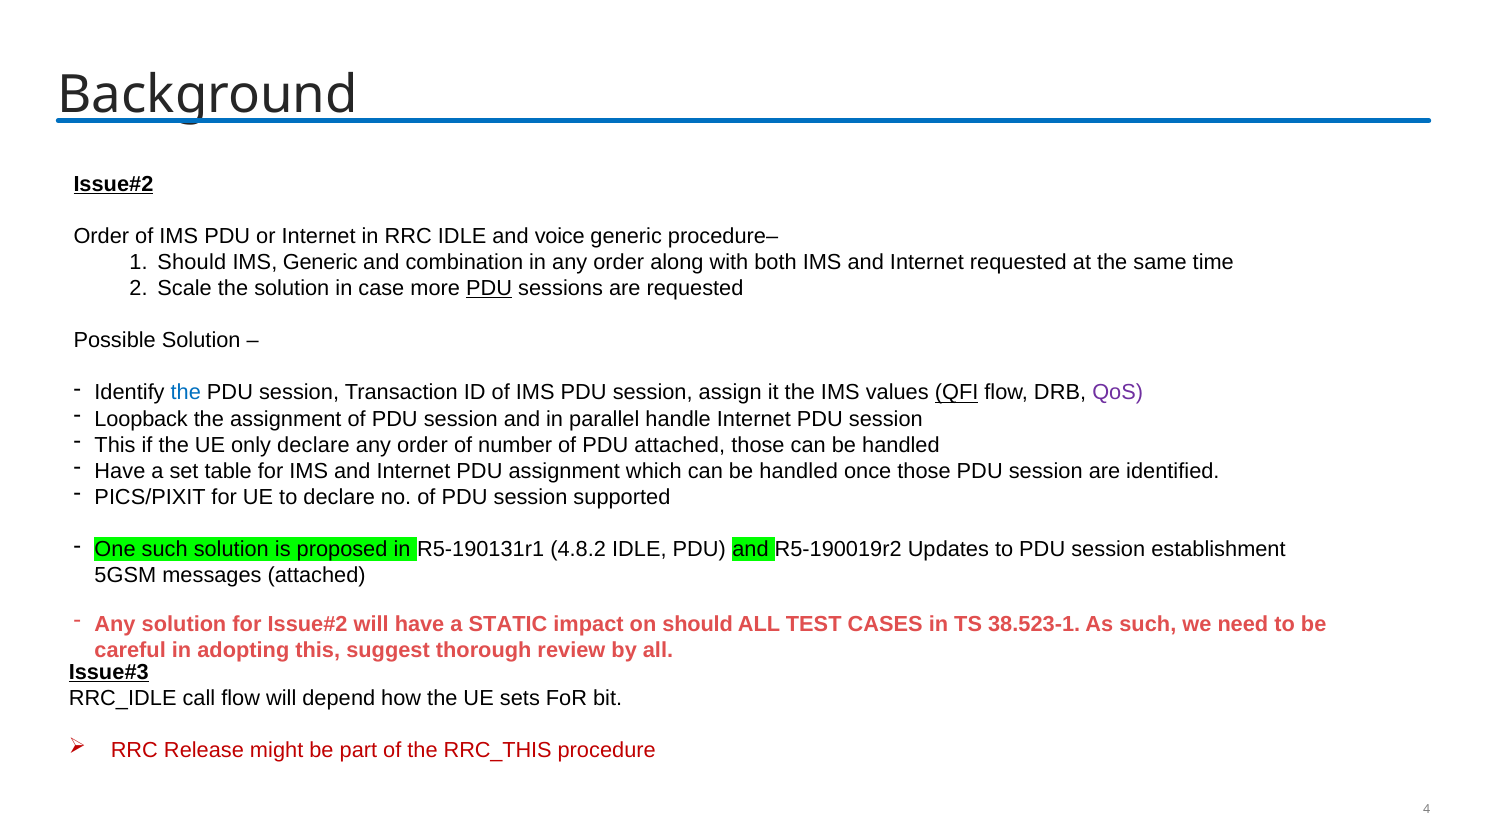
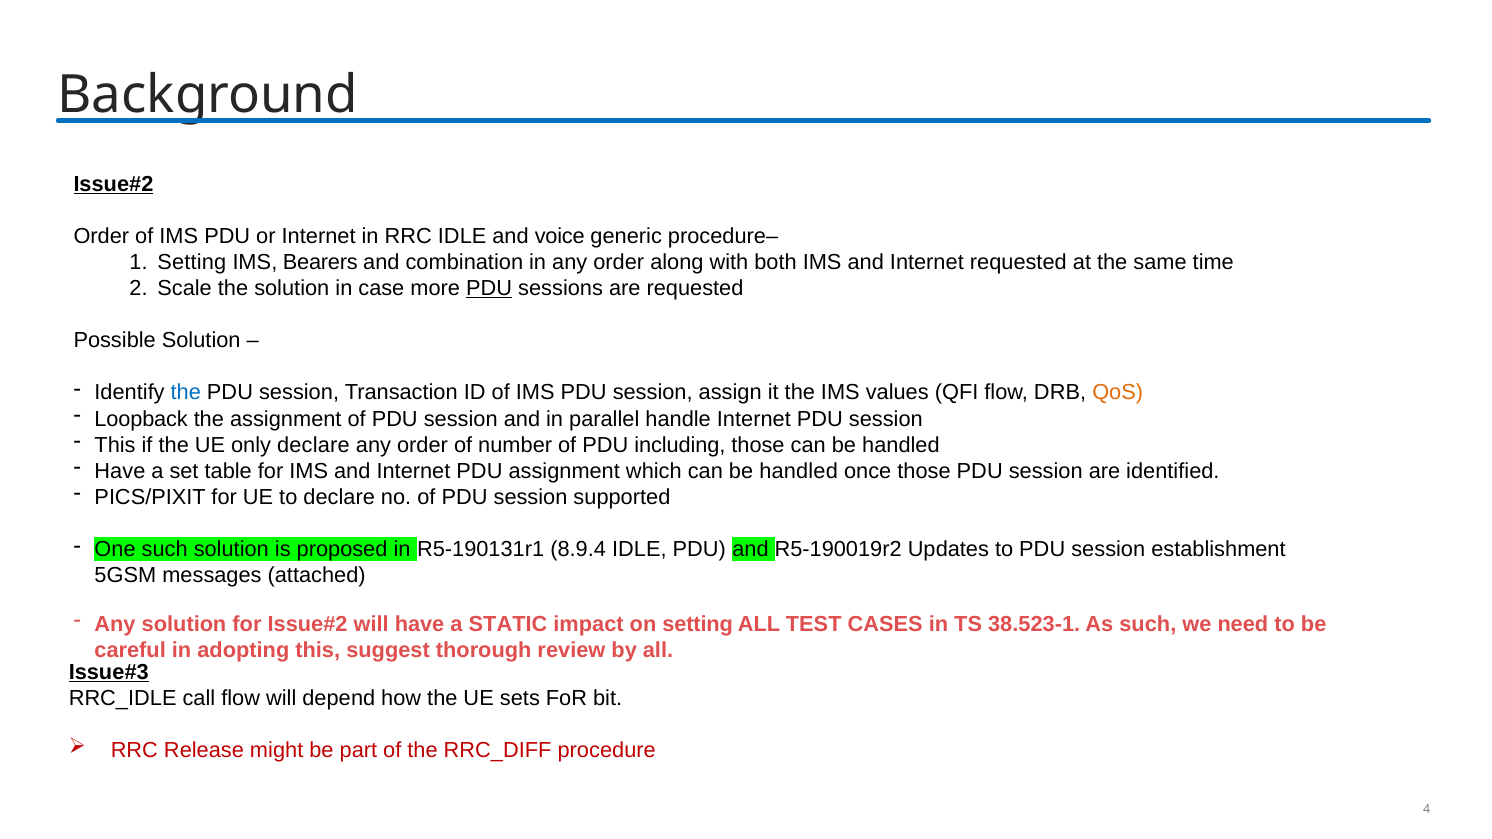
Should at (192, 262): Should -> Setting
IMS Generic: Generic -> Bearers
QFI underline: present -> none
QoS colour: purple -> orange
PDU attached: attached -> including
4.8.2: 4.8.2 -> 8.9.4
on should: should -> setting
RRC_THIS: RRC_THIS -> RRC_DIFF
